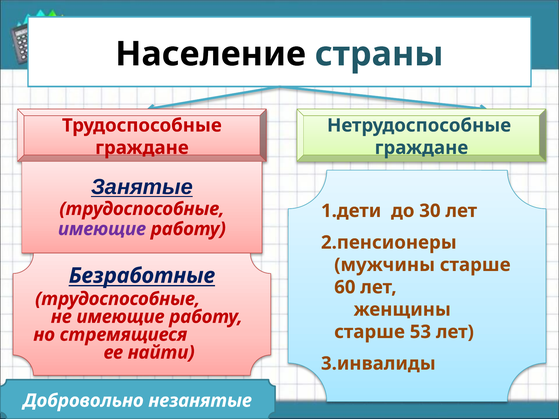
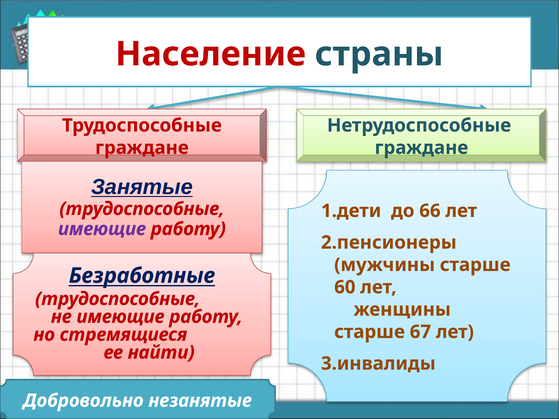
Население colour: black -> red
30: 30 -> 66
53: 53 -> 67
